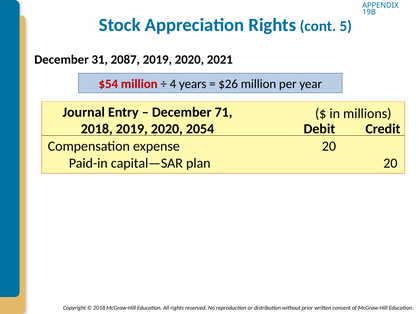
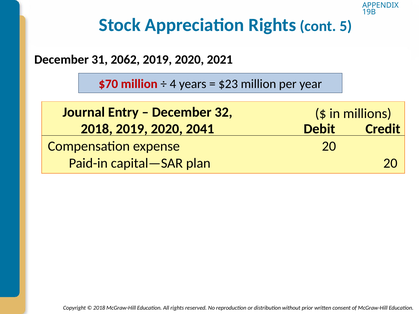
2087: 2087 -> 2062
$54: $54 -> $70
$26: $26 -> $23
71: 71 -> 32
2054: 2054 -> 2041
